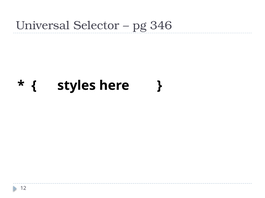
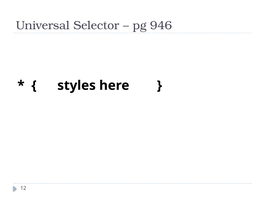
346: 346 -> 946
